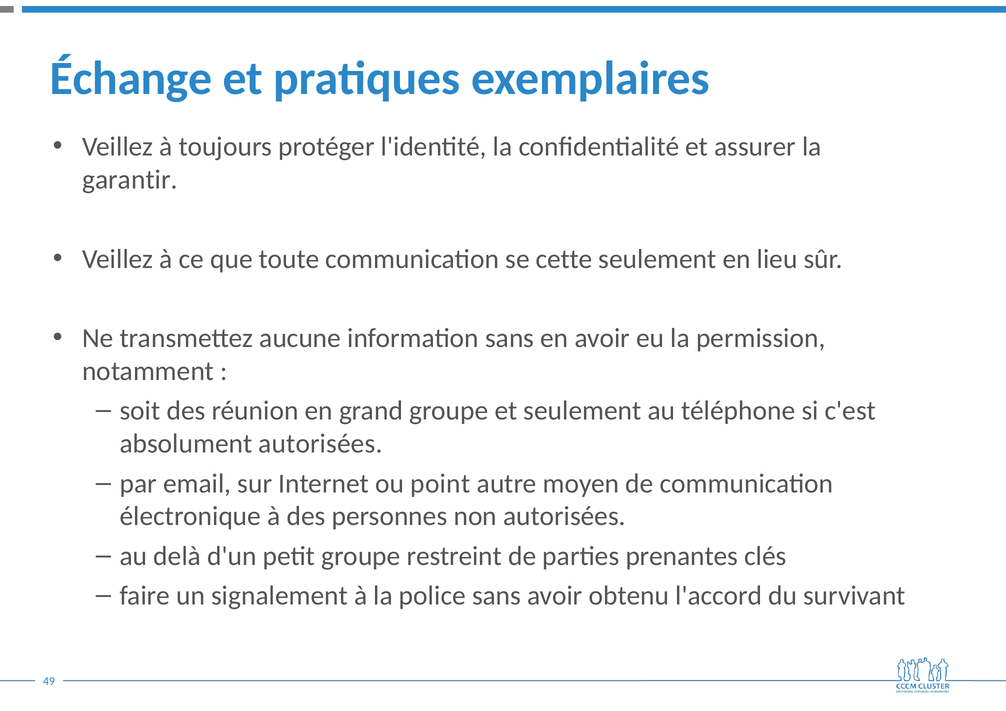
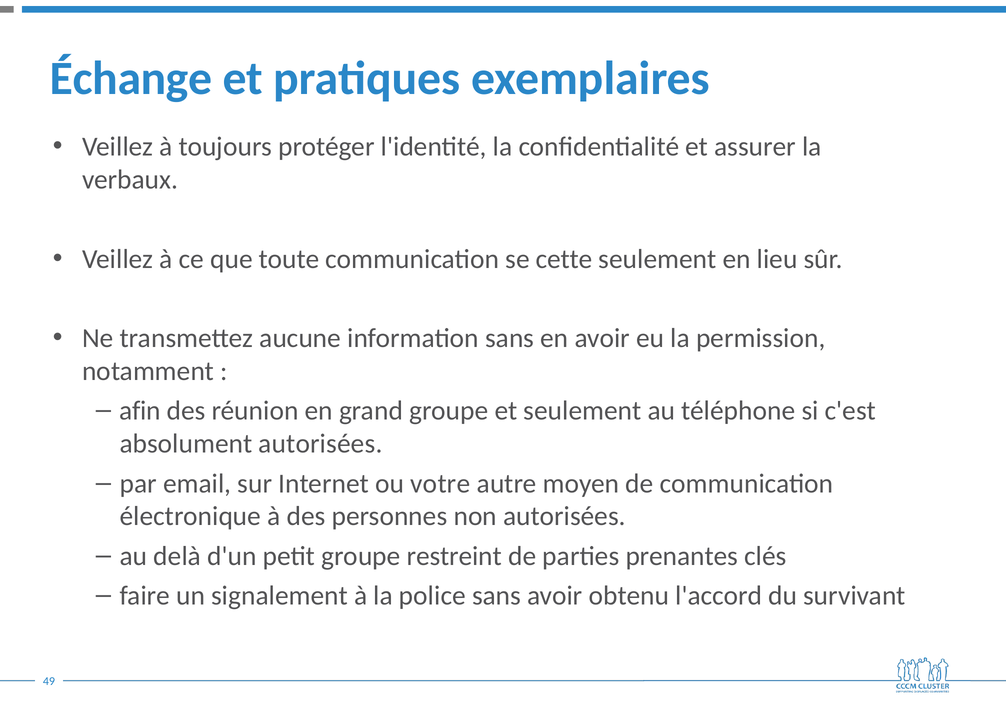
garantir: garantir -> verbaux
soit: soit -> afin
point: point -> votre
